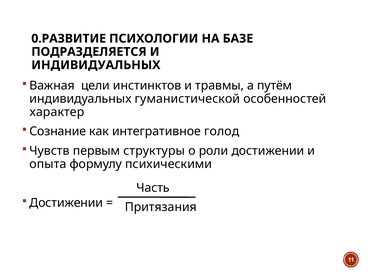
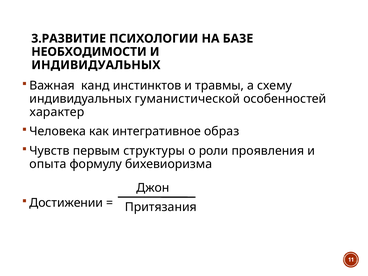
0.РАЗВИТИЕ: 0.РАЗВИТИЕ -> 3.РАЗВИТИЕ
ПОДРАЗДЕЛЯЕТСЯ: ПОДРАЗДЕЛЯЕТСЯ -> НЕОБХОДИМОСТИ
цели: цели -> канд
путём: путём -> схему
Сознание: Сознание -> Человека
голод: голод -> образ
роли достижении: достижении -> проявления
психическими: психическими -> бихевиоризма
Часть: Часть -> Джон
